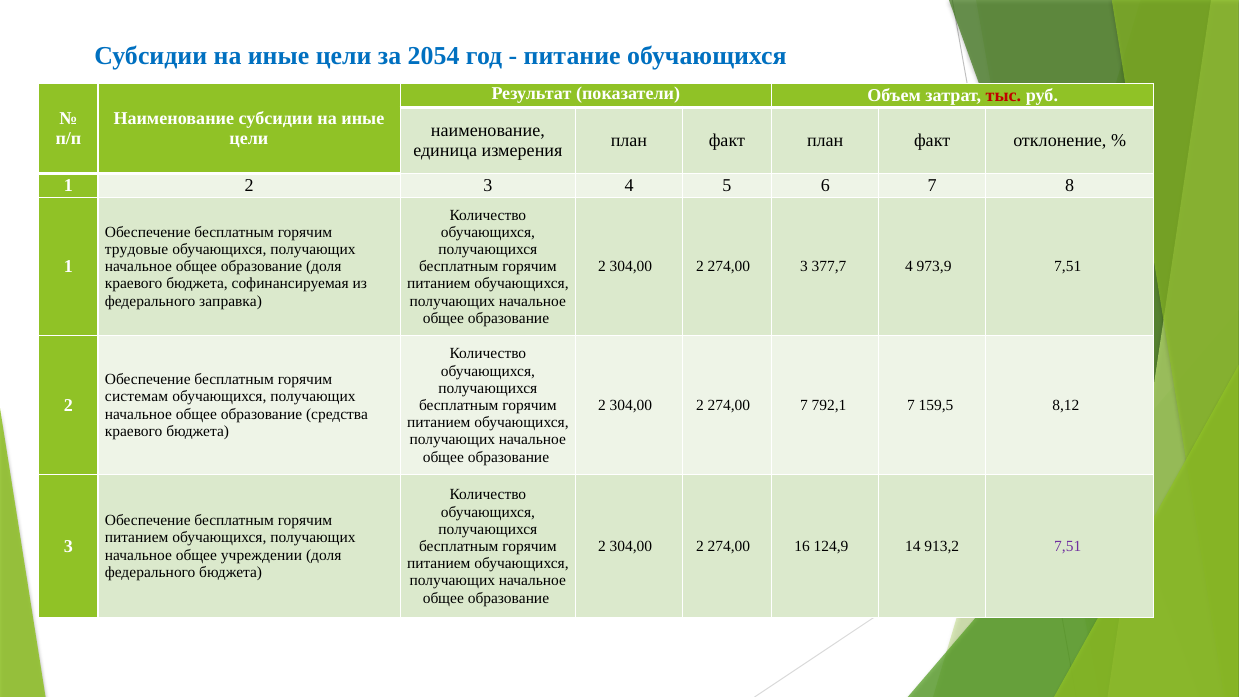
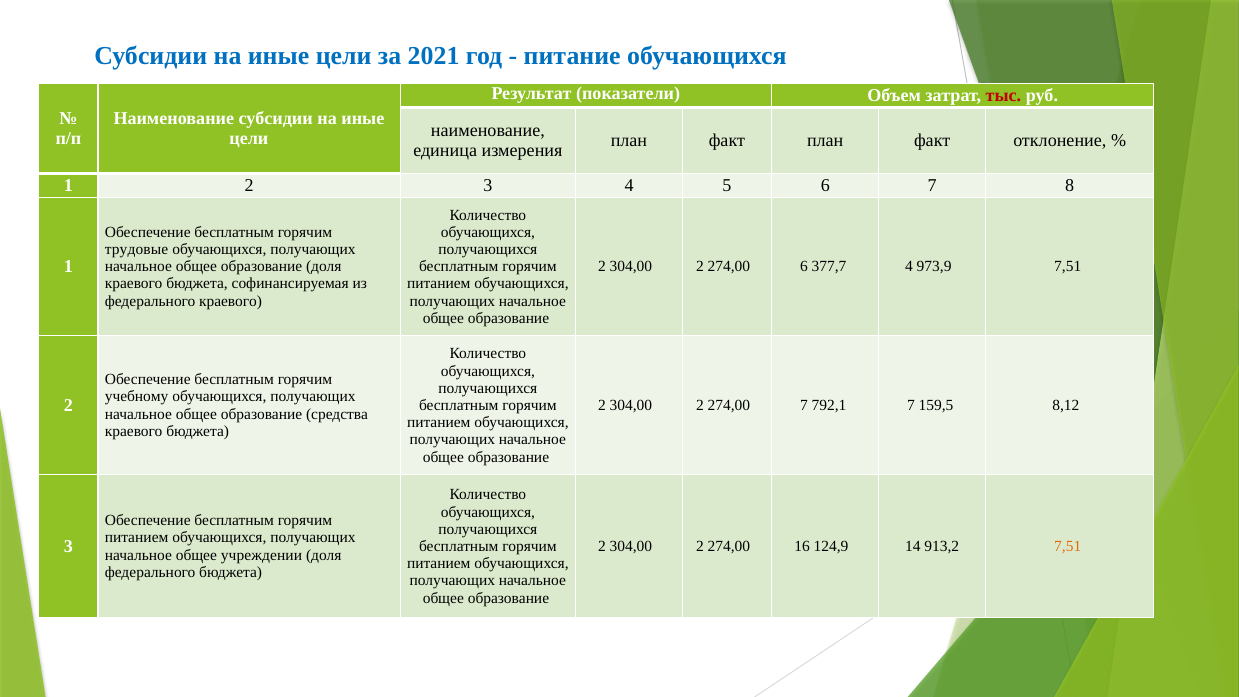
2054: 2054 -> 2021
274,00 3: 3 -> 6
федерального заправка: заправка -> краевого
системам: системам -> учебному
7,51 at (1068, 546) colour: purple -> orange
